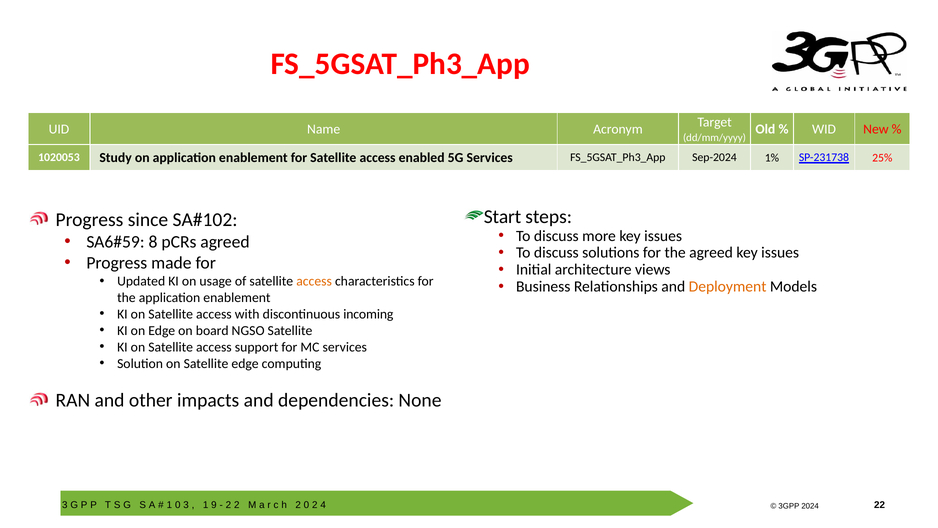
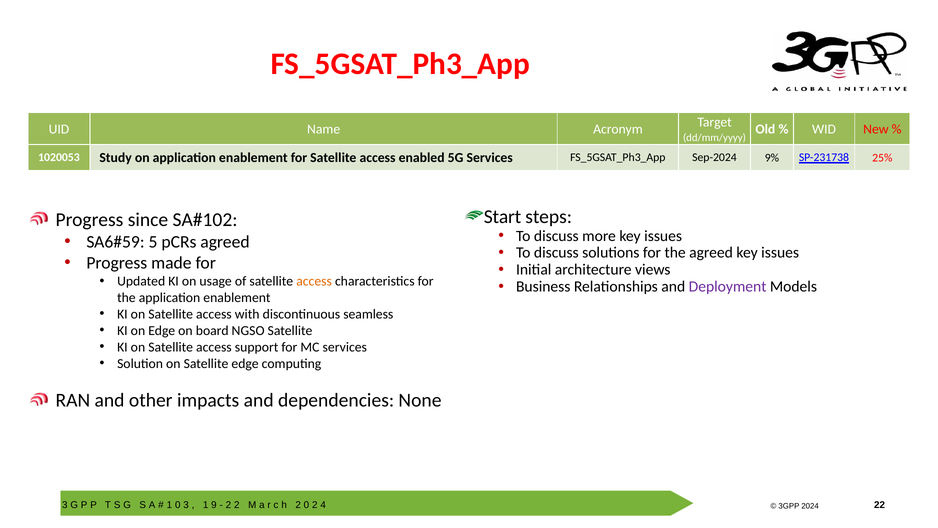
1%: 1% -> 9%
8: 8 -> 5
Deployment colour: orange -> purple
incoming: incoming -> seamless
